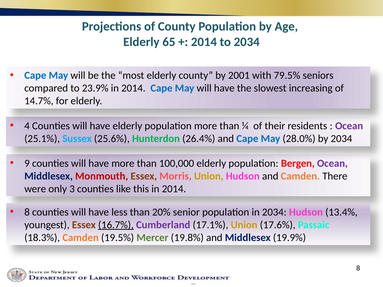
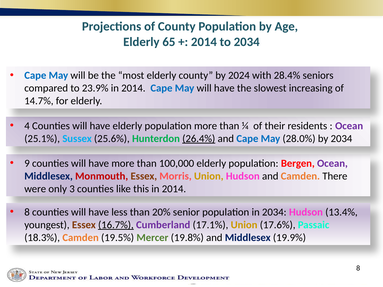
2001: 2001 -> 2024
79.5%: 79.5% -> 28.4%
26.4% underline: none -> present
